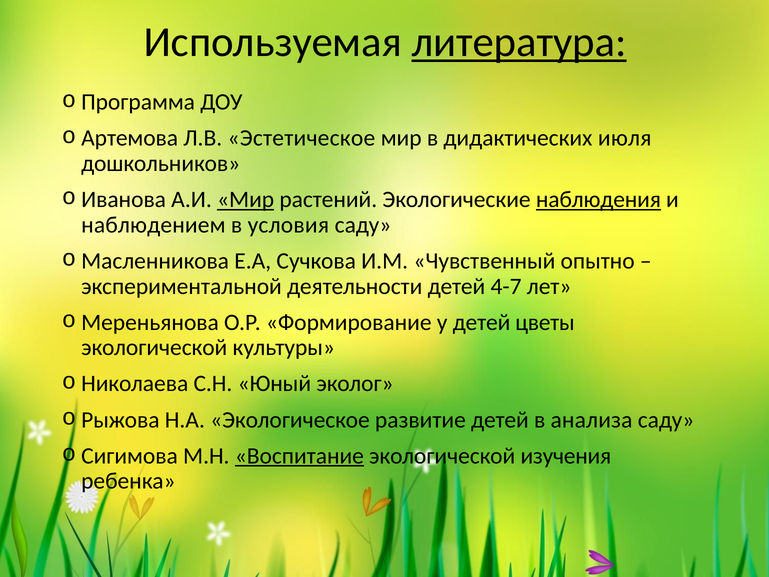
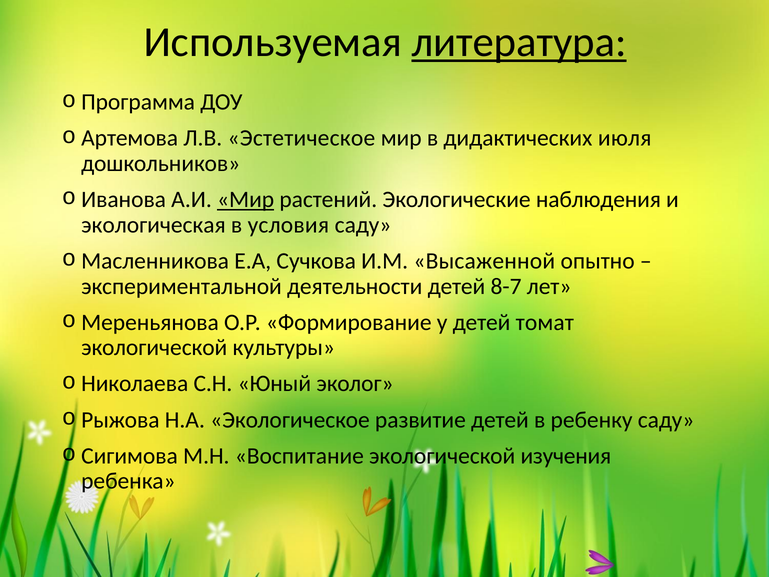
наблюдения underline: present -> none
наблюдением: наблюдением -> экологическая
Чувственный: Чувственный -> Высаженной
4-7: 4-7 -> 8-7
цветы: цветы -> томат
анализа: анализа -> ребенку
Воспитание underline: present -> none
